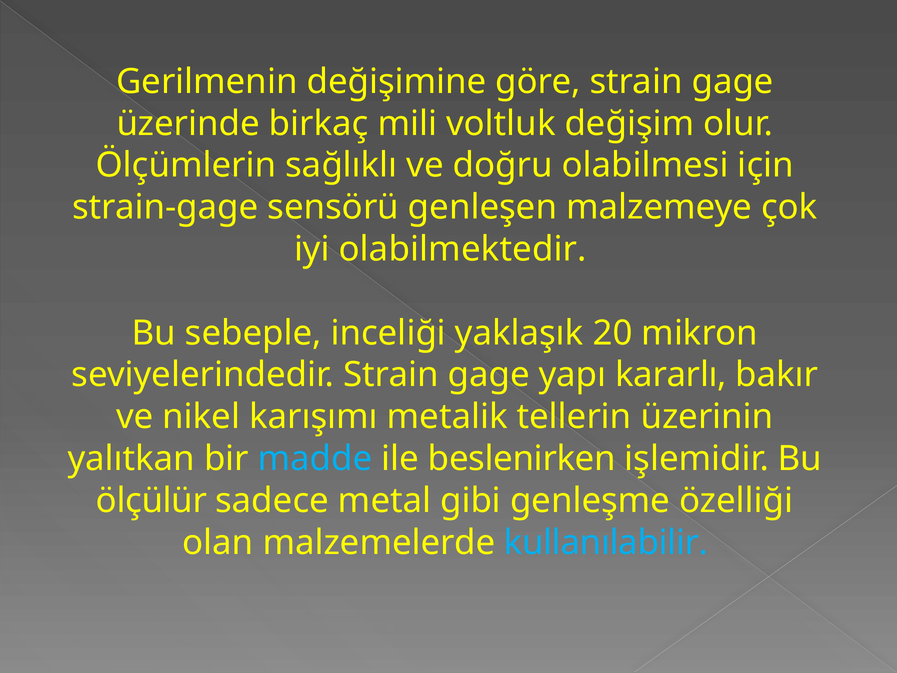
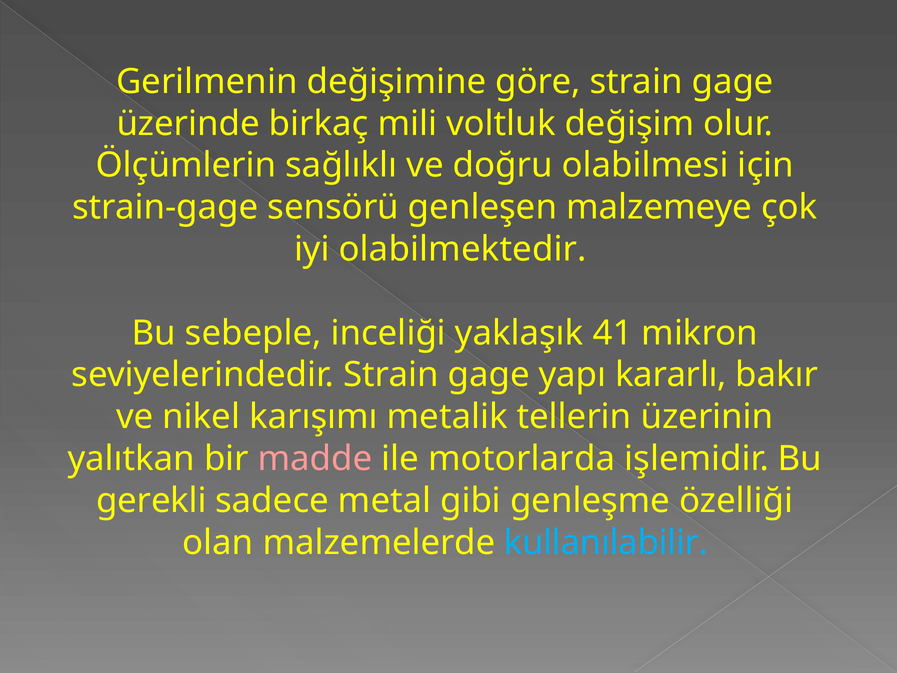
20: 20 -> 41
madde colour: light blue -> pink
beslenirken: beslenirken -> motorlarda
ölçülür: ölçülür -> gerekli
